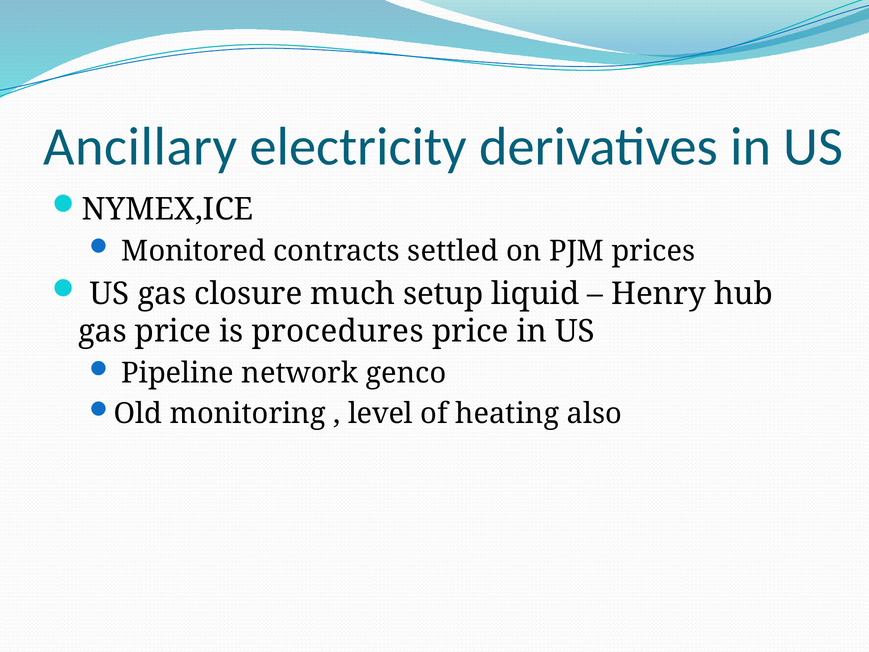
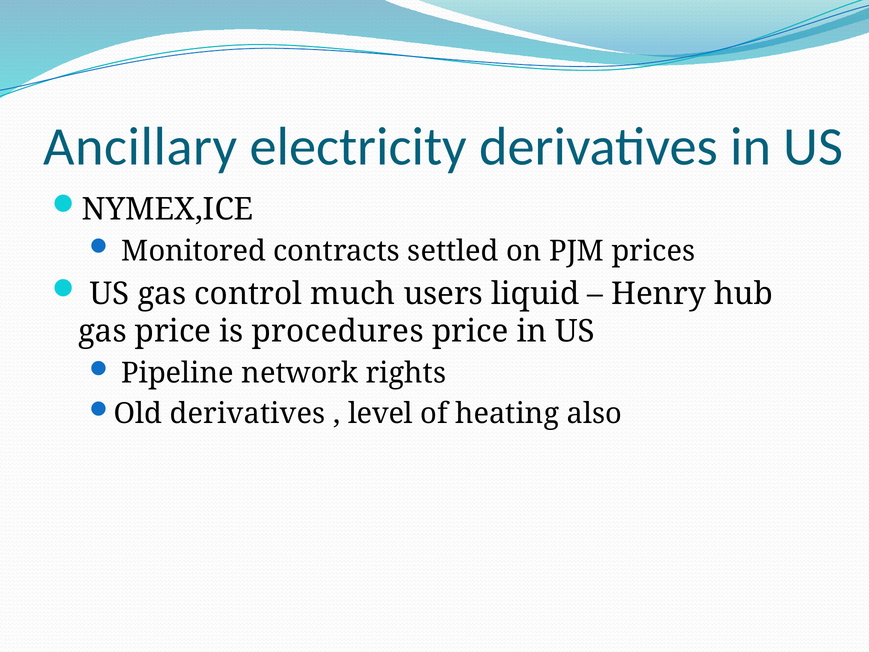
closure: closure -> control
setup: setup -> users
genco: genco -> rights
Old monitoring: monitoring -> derivatives
